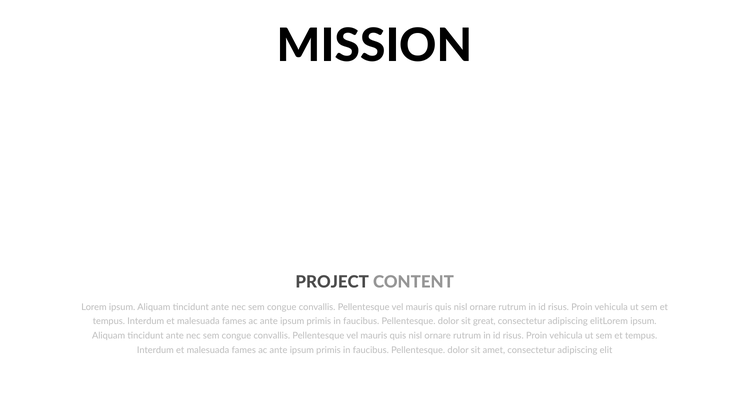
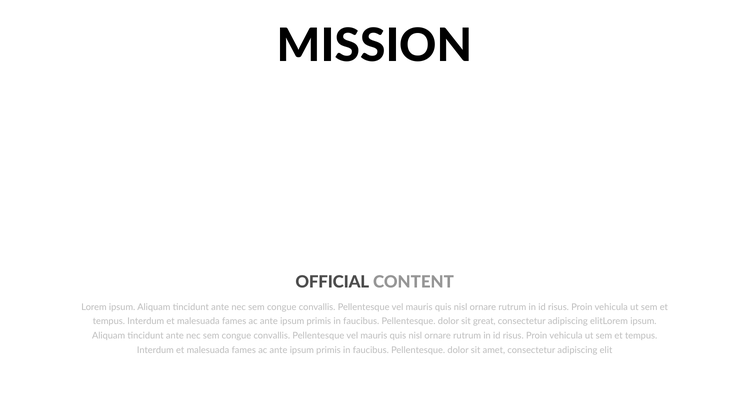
PROJECT: PROJECT -> OFFICIAL
